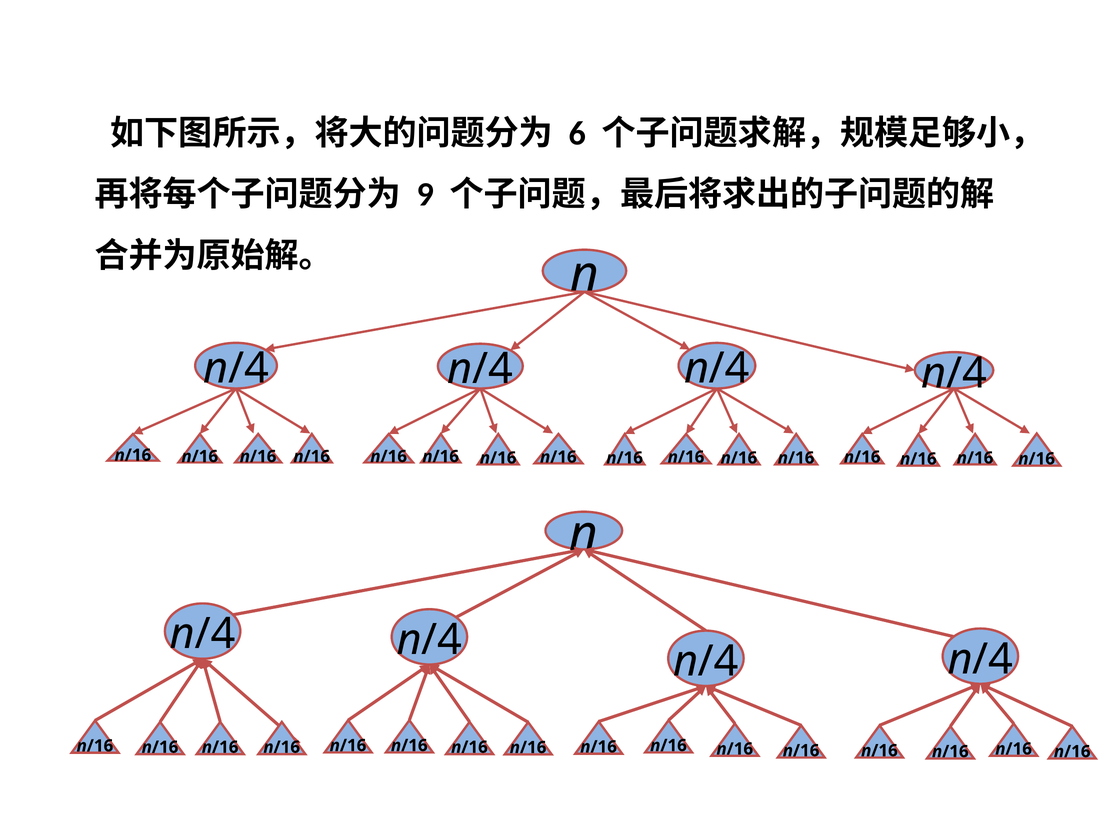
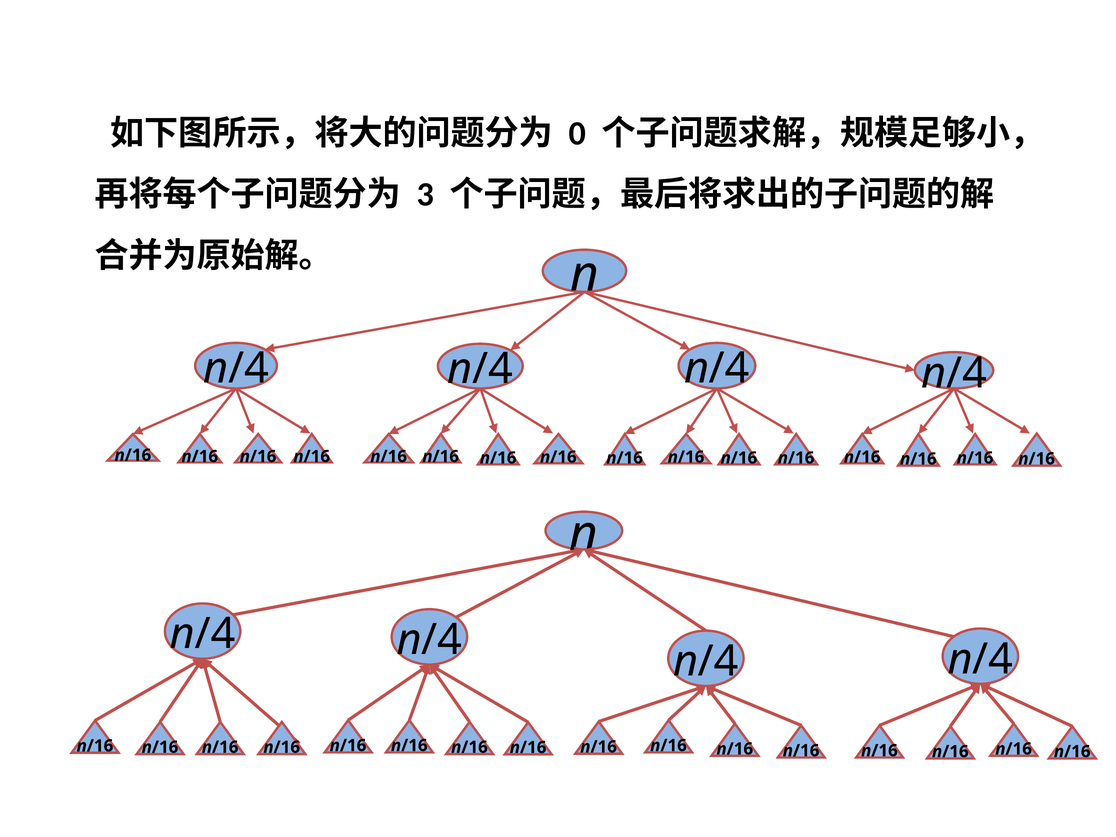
6: 6 -> 0
9: 9 -> 3
